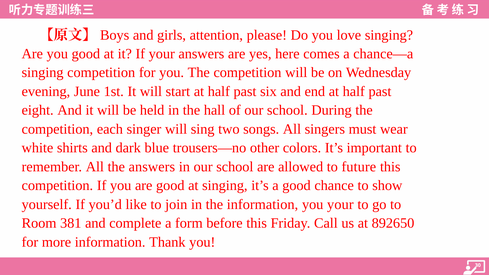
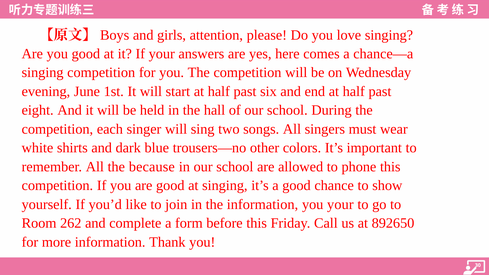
the answers: answers -> because
future: future -> phone
381: 381 -> 262
